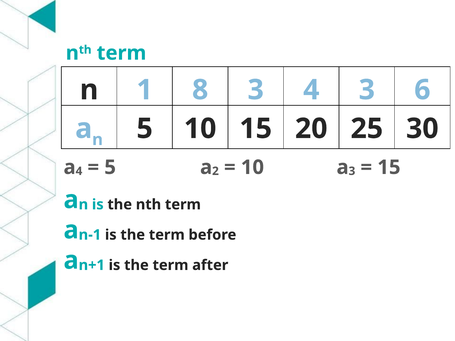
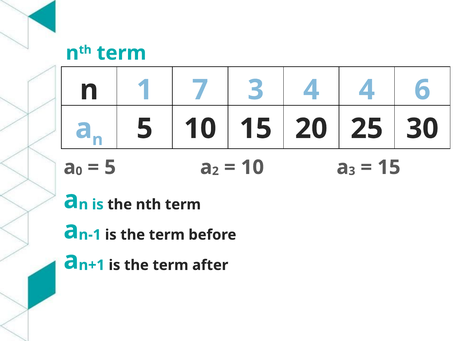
8: 8 -> 7
4 3: 3 -> 4
4 at (79, 171): 4 -> 0
